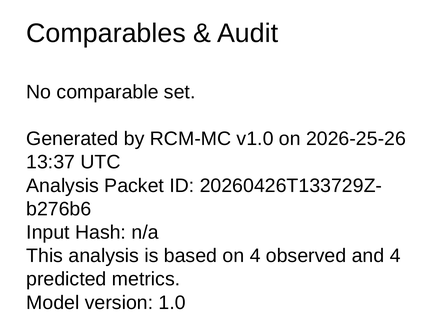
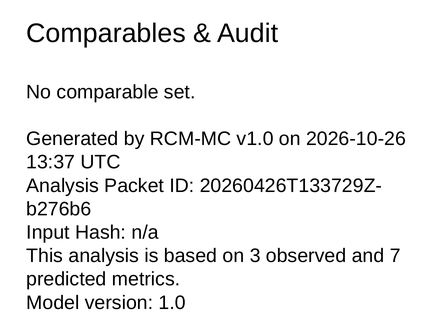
2026-25-26: 2026-25-26 -> 2026-10-26
on 4: 4 -> 3
and 4: 4 -> 7
